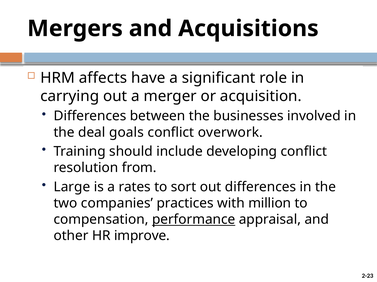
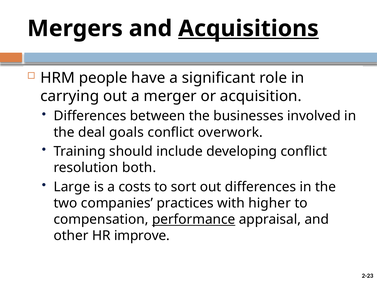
Acquisitions underline: none -> present
affects: affects -> people
from: from -> both
rates: rates -> costs
million: million -> higher
